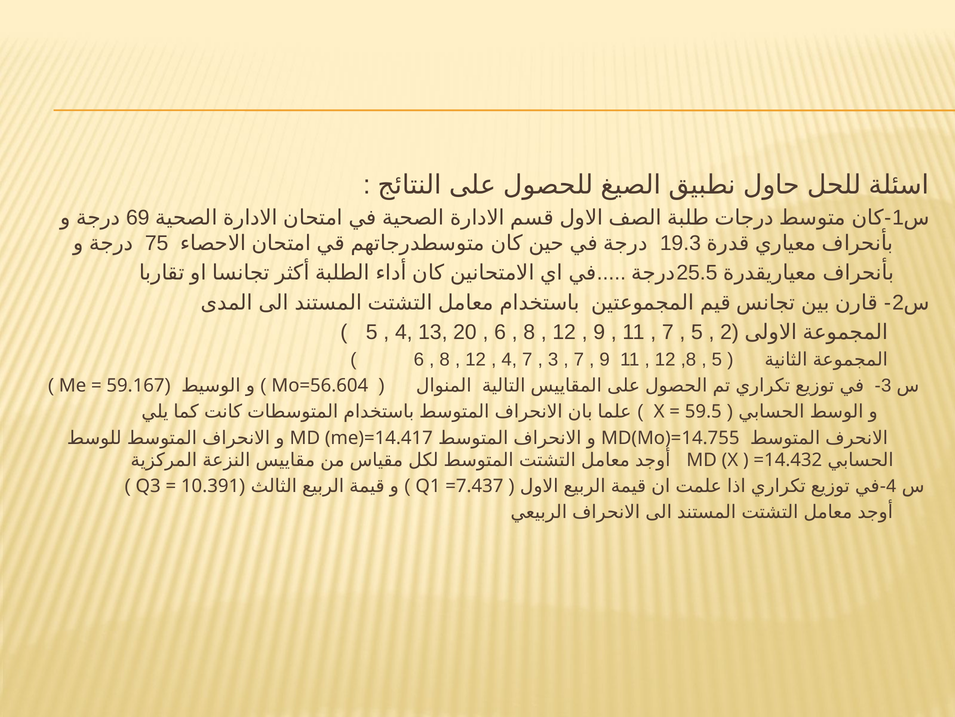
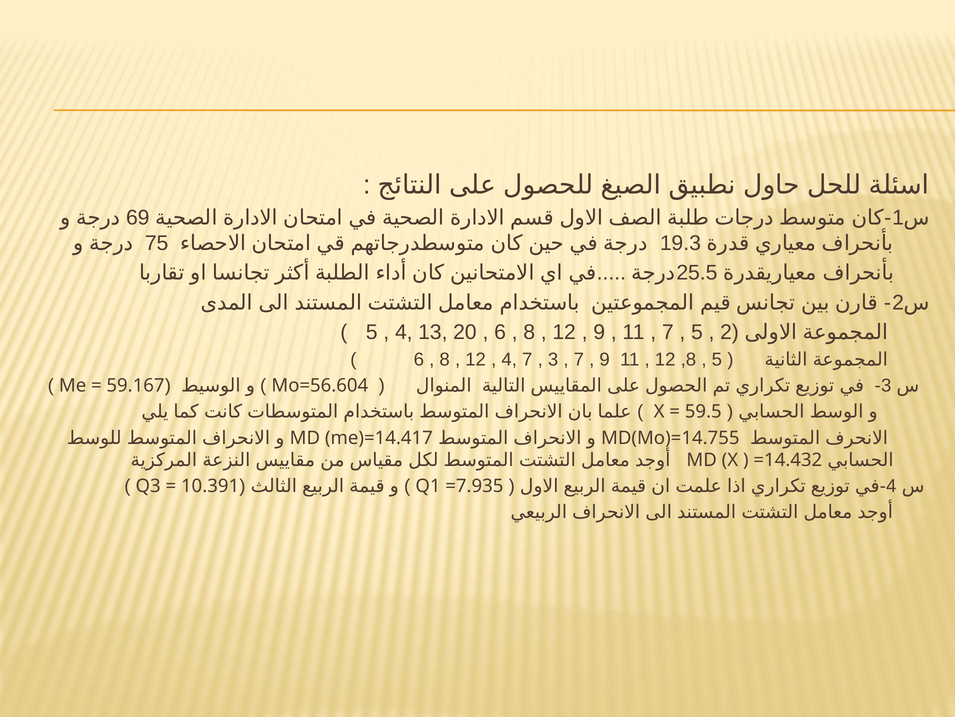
=7.437: =7.437 -> =7.935
